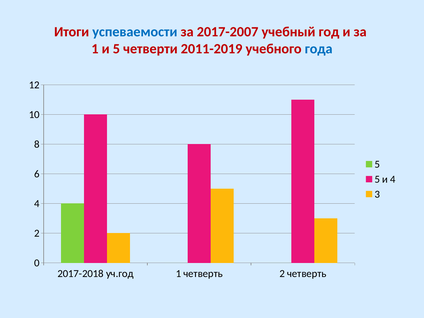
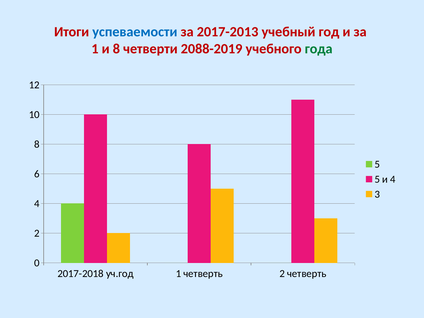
2017-2007: 2017-2007 -> 2017-2013
и 5: 5 -> 8
2011-2019: 2011-2019 -> 2088-2019
года colour: blue -> green
